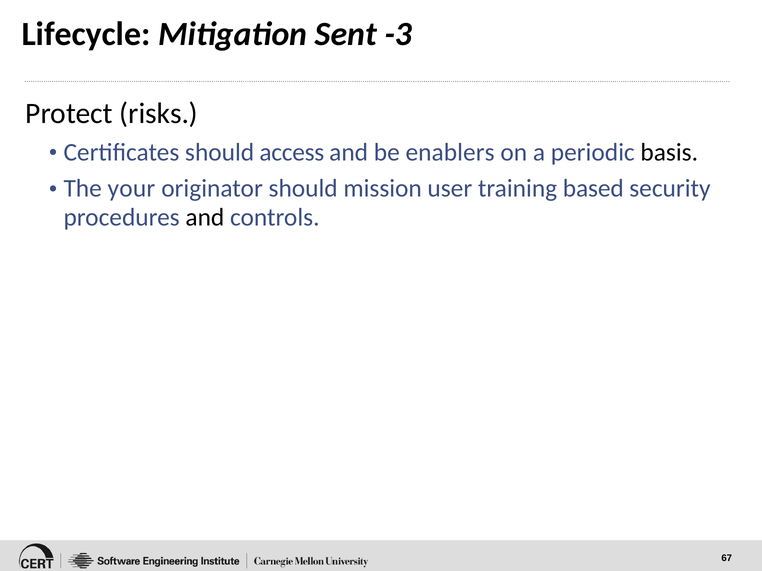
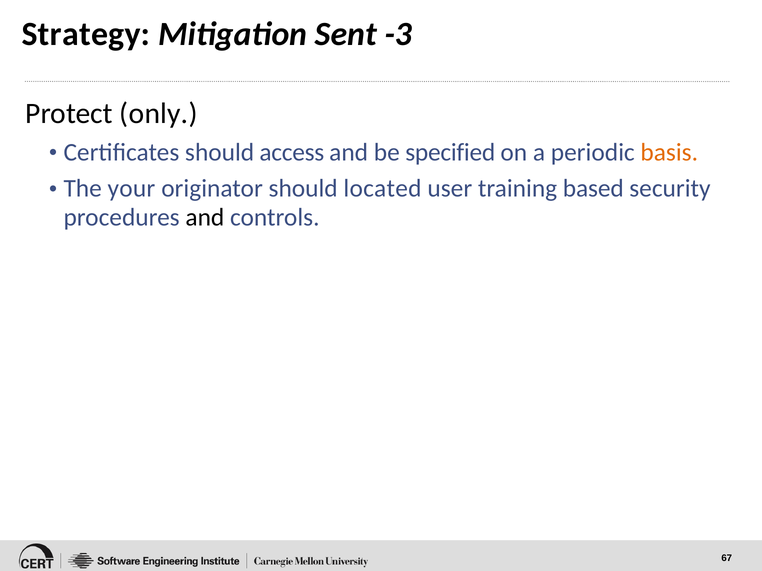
Lifecycle: Lifecycle -> Strategy
risks: risks -> only
enablers: enablers -> specified
basis colour: black -> orange
mission: mission -> located
